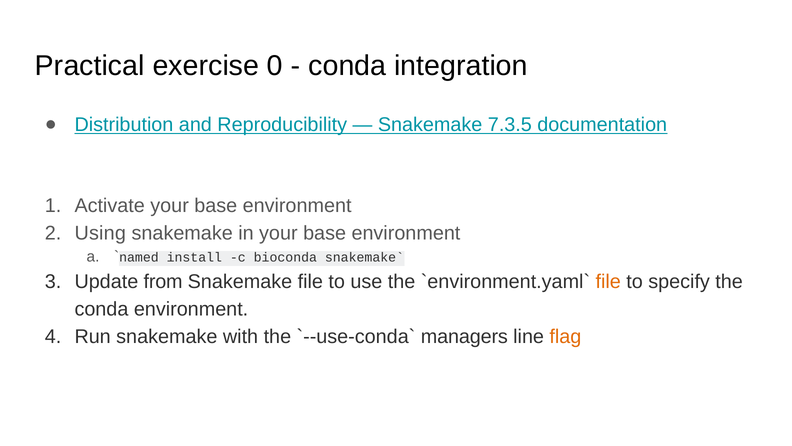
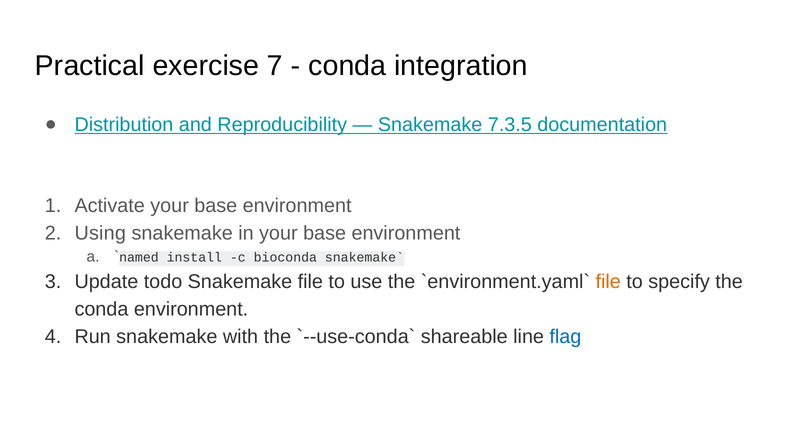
0: 0 -> 7
from: from -> todo
managers: managers -> shareable
flag colour: orange -> blue
